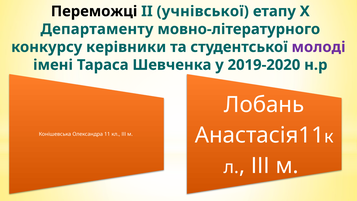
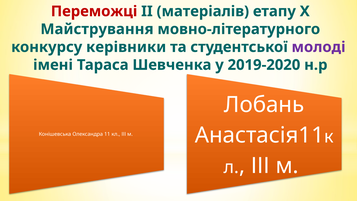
Переможці colour: black -> red
учнівської: учнівської -> матеріалів
Департаменту: Департаменту -> Майстрування
